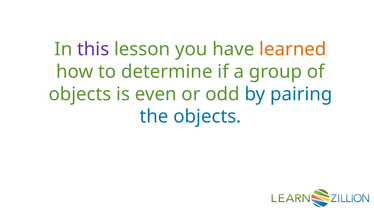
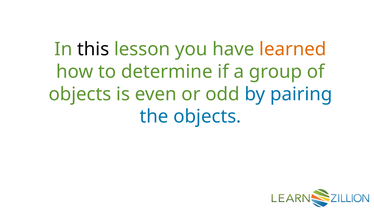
this colour: purple -> black
